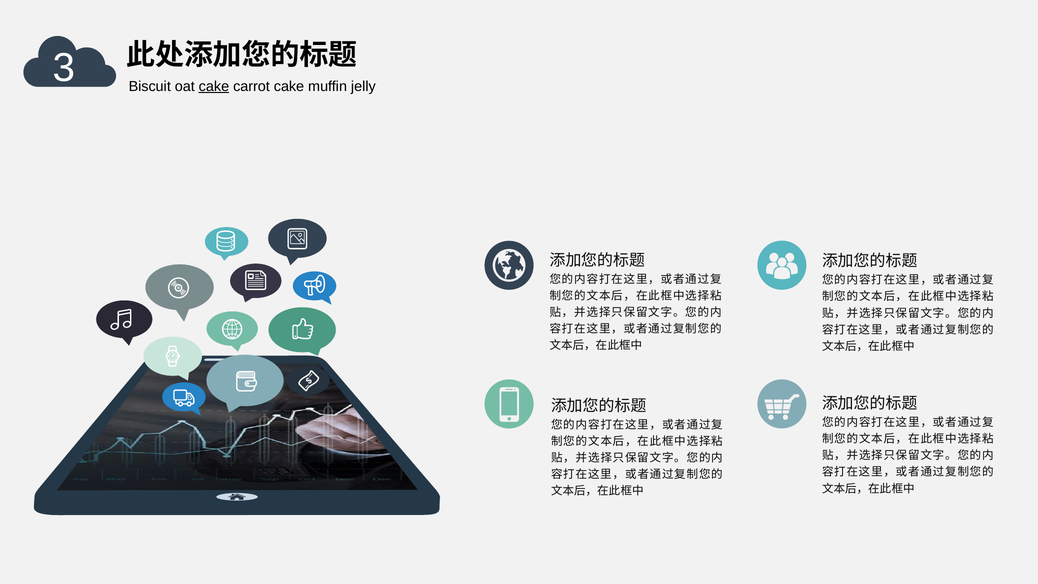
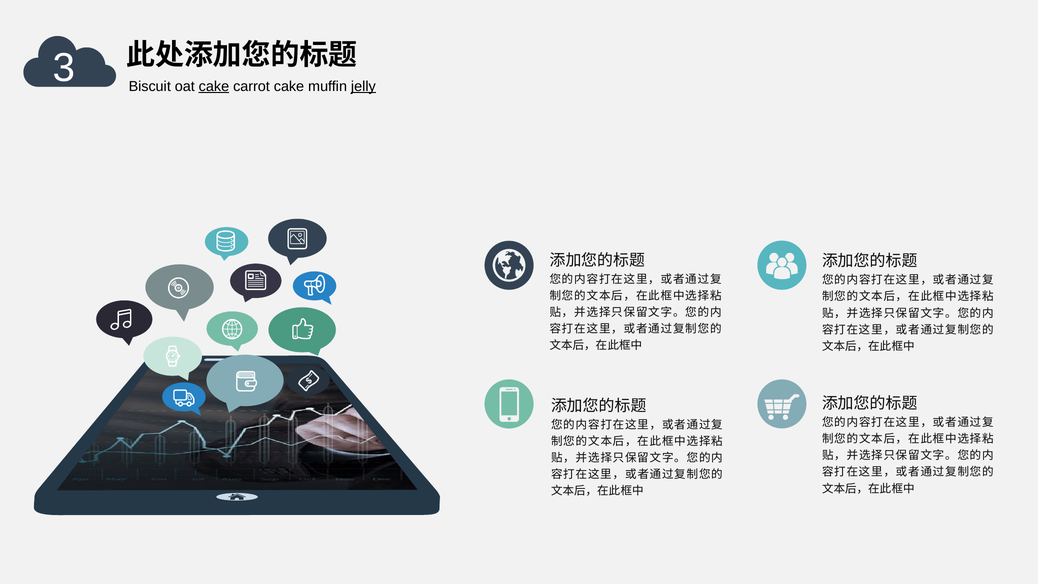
jelly underline: none -> present
